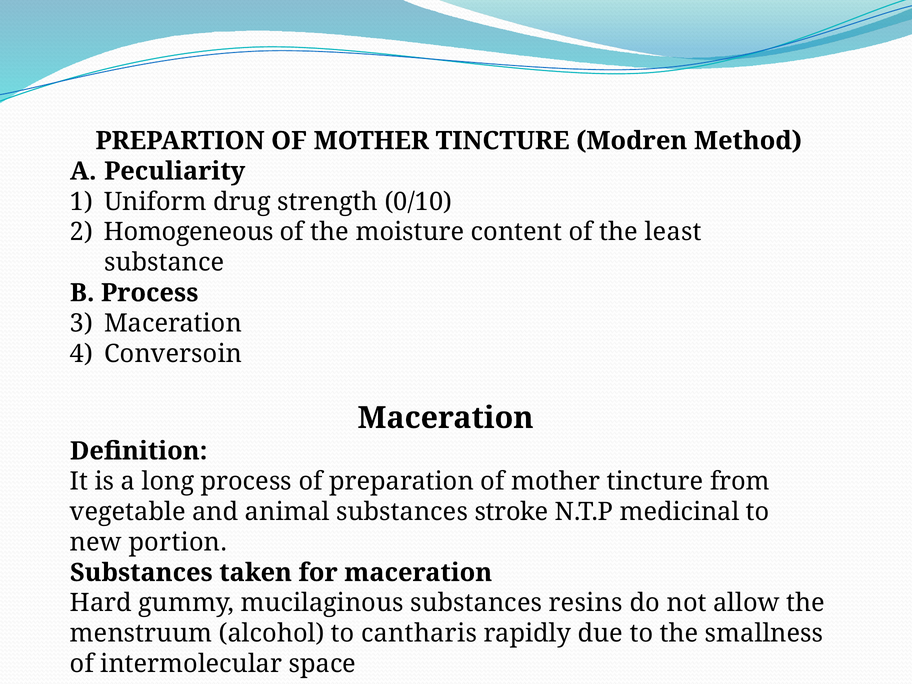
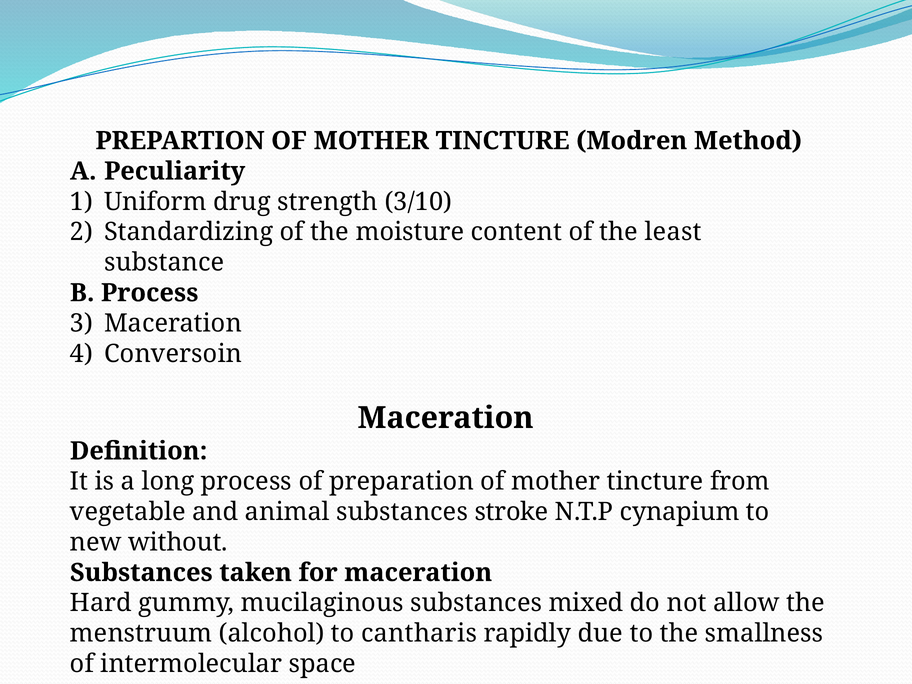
0/10: 0/10 -> 3/10
Homogeneous: Homogeneous -> Standardizing
medicinal: medicinal -> cynapium
portion: portion -> without
resins: resins -> mixed
